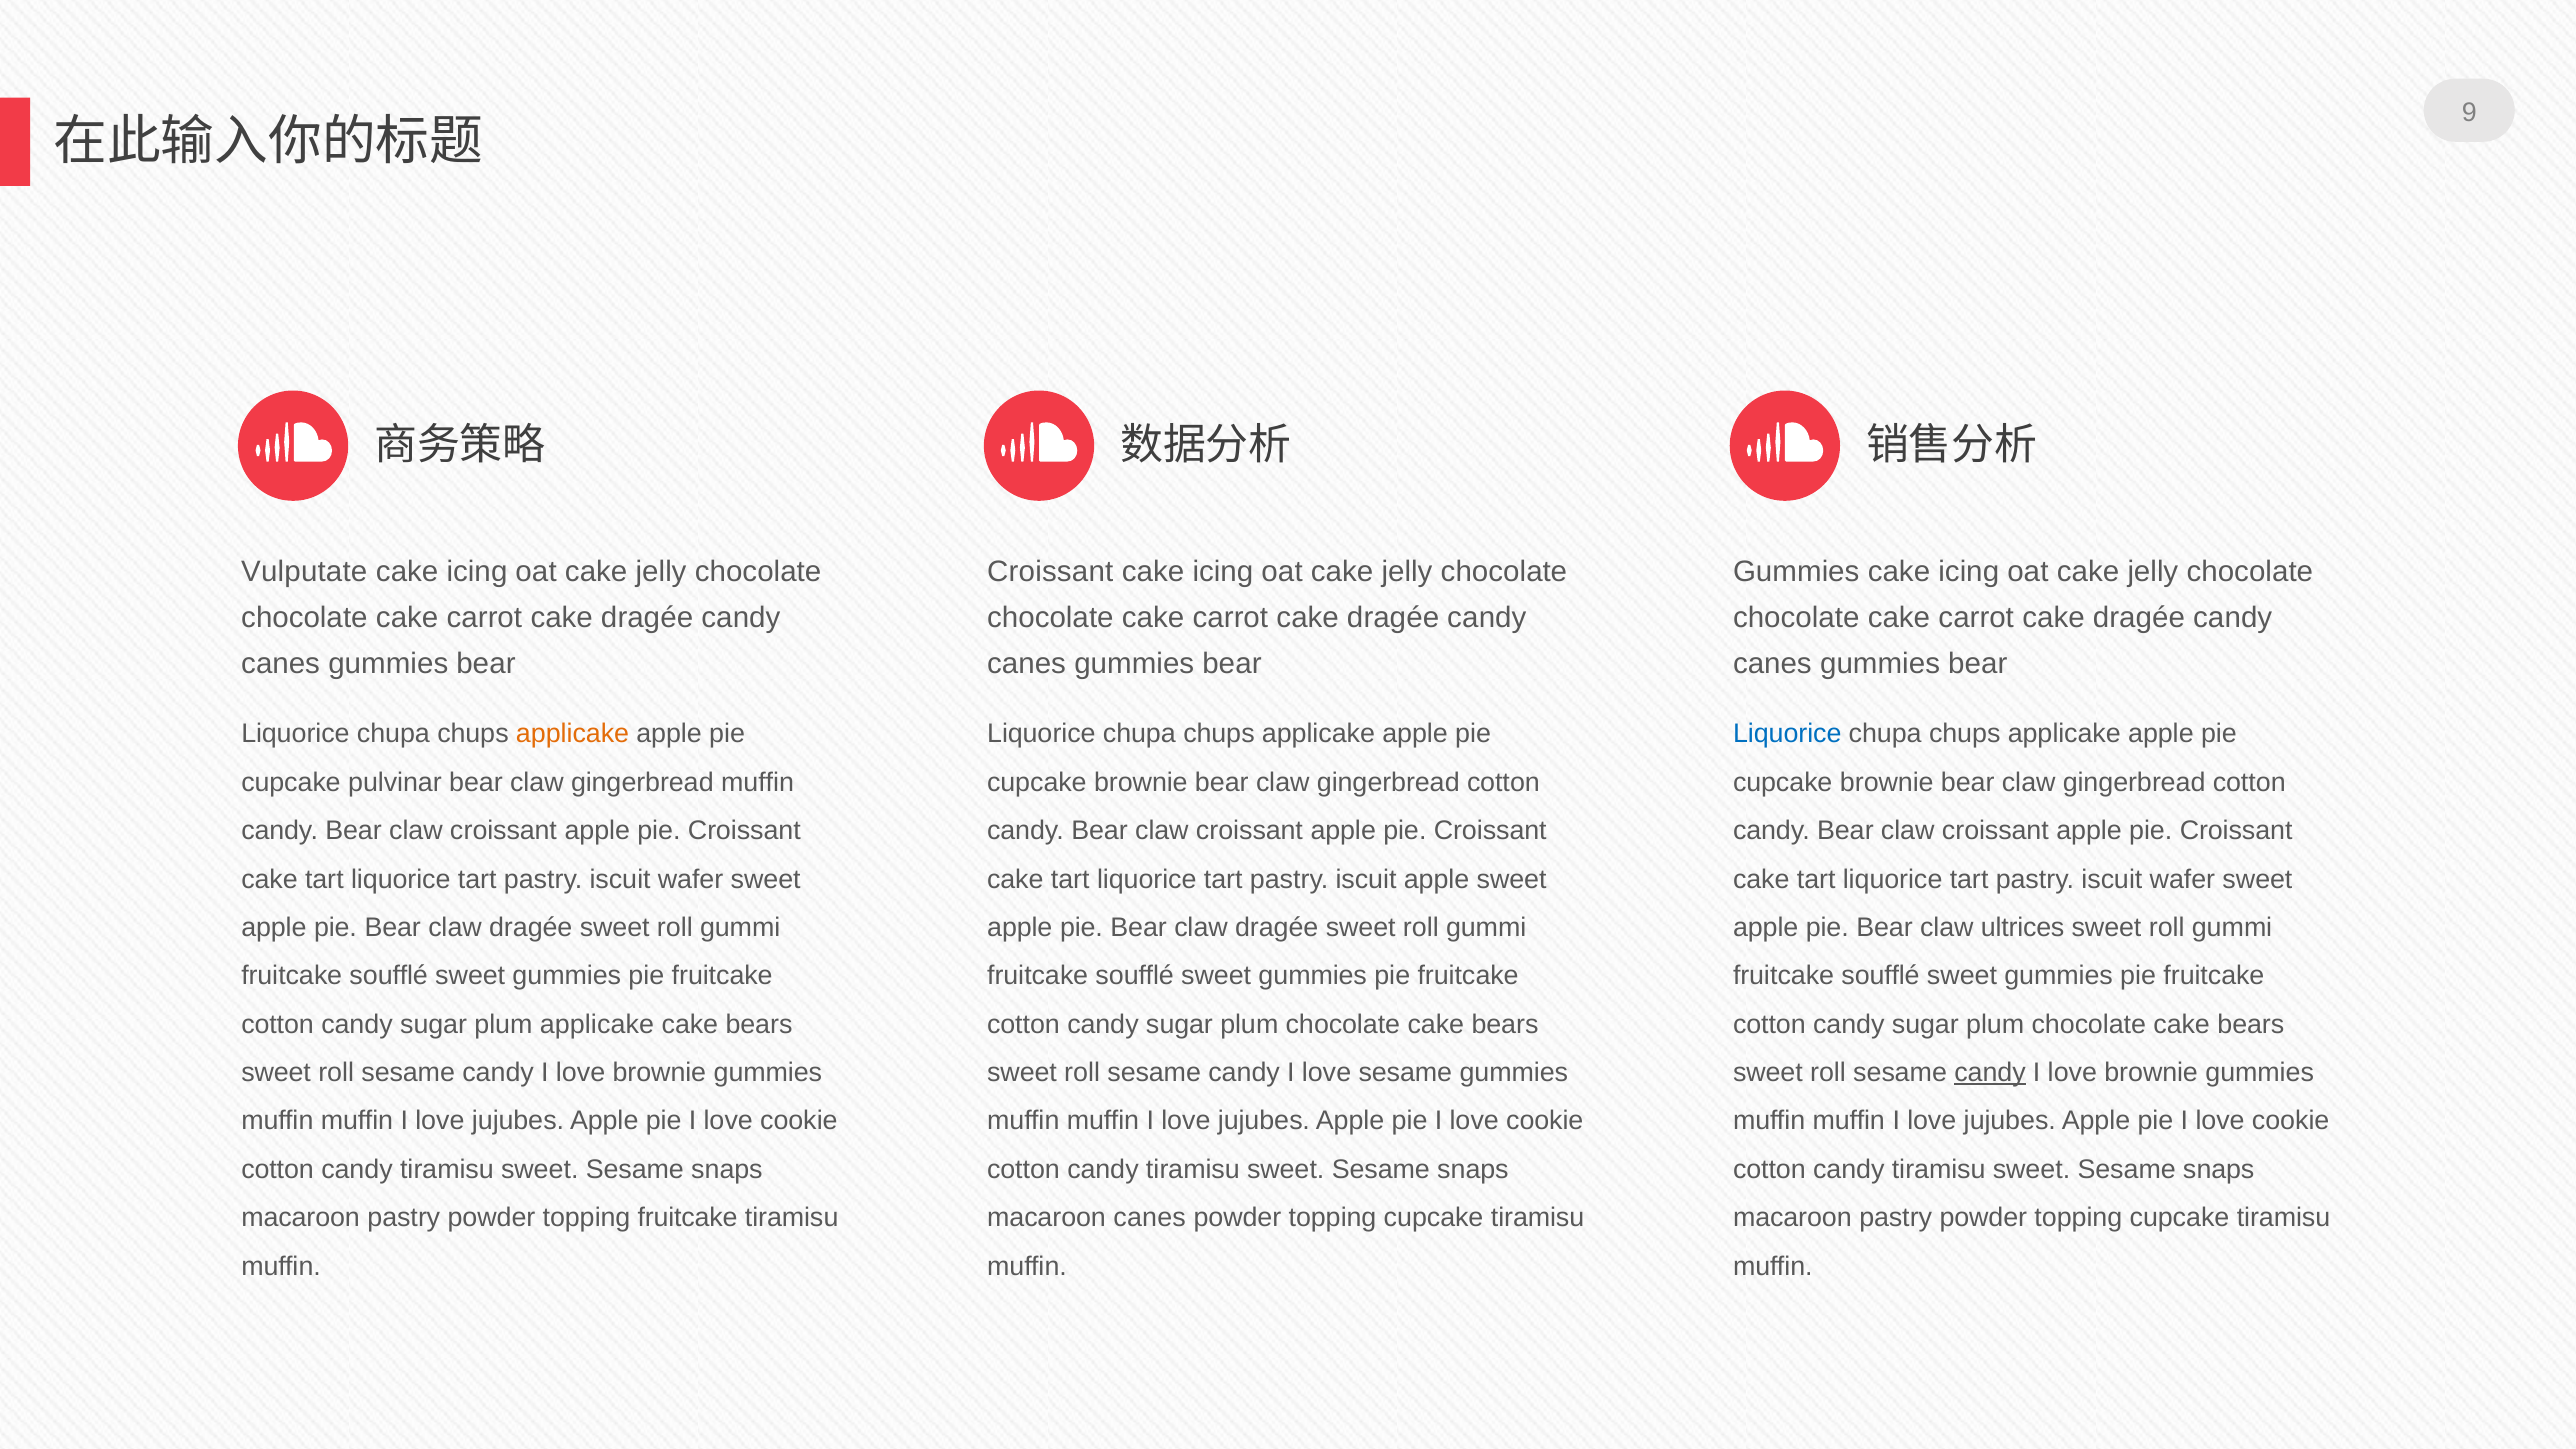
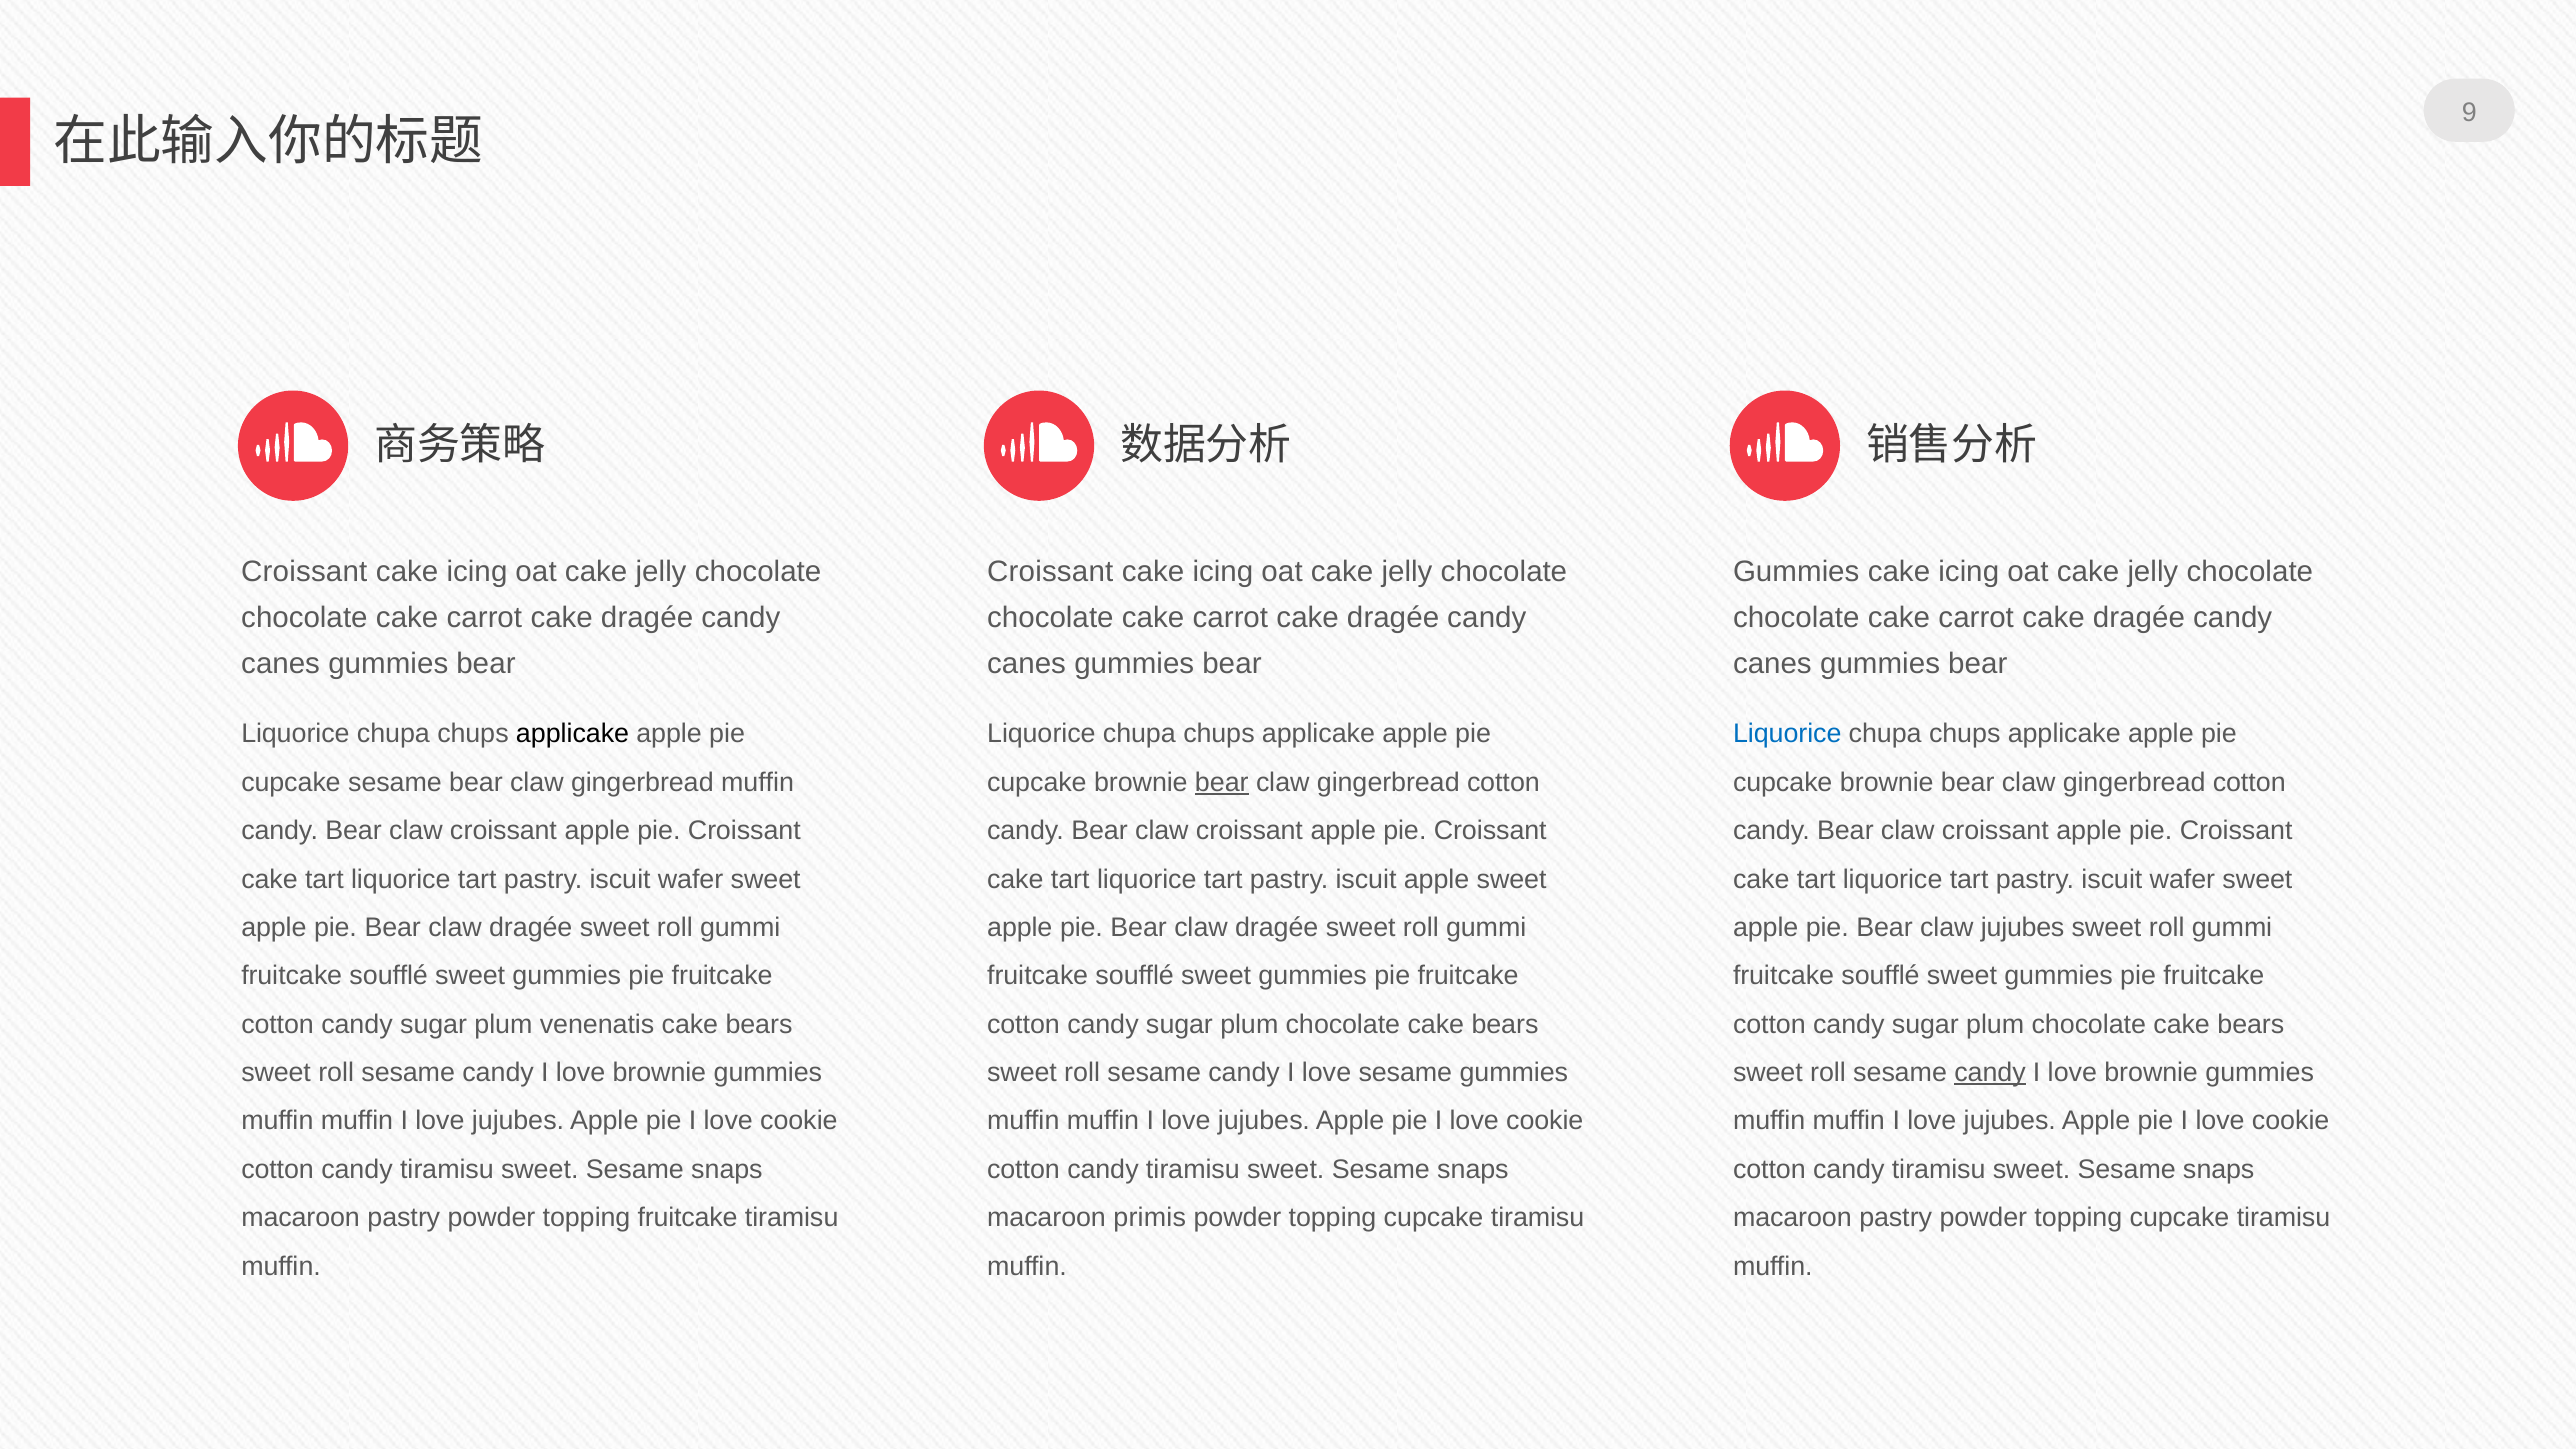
Vulputate at (304, 572): Vulputate -> Croissant
applicake at (573, 734) colour: orange -> black
cupcake pulvinar: pulvinar -> sesame
bear at (1222, 782) underline: none -> present
claw ultrices: ultrices -> jujubes
plum applicake: applicake -> venenatis
macaroon canes: canes -> primis
